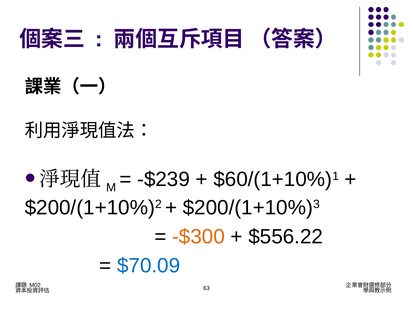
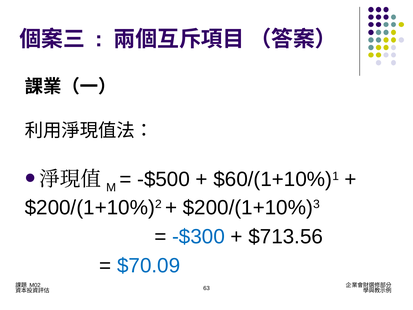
-$239: -$239 -> -$500
-$300 colour: orange -> blue
$556.22: $556.22 -> $713.56
